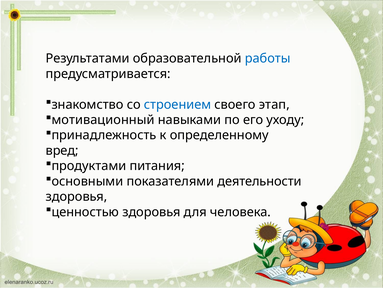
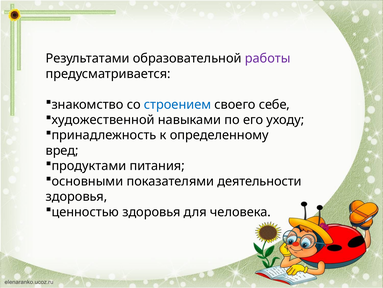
работы colour: blue -> purple
этап: этап -> себе
мотивационный: мотивационный -> художественной
